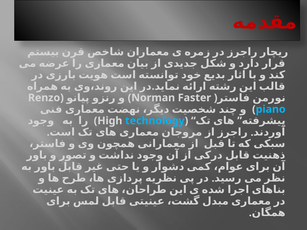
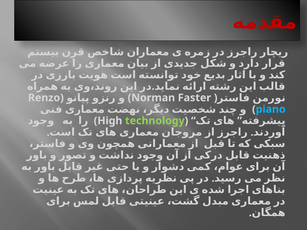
technology colour: light blue -> light green
